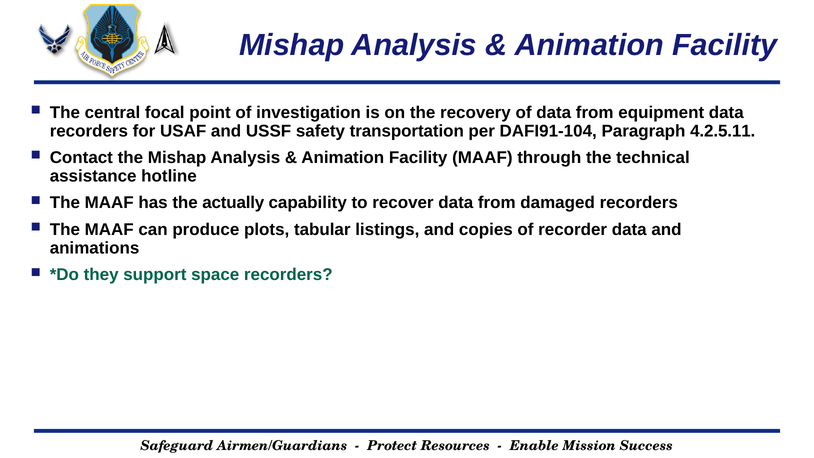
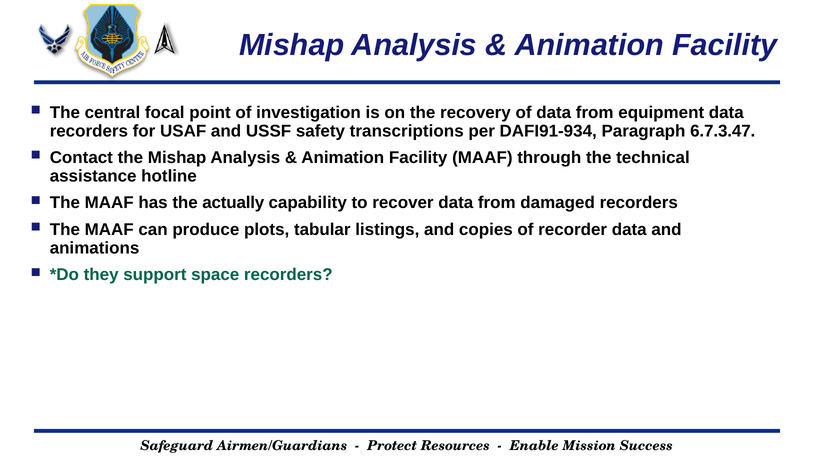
transportation: transportation -> transcriptions
DAFI91-104: DAFI91-104 -> DAFI91-934
4.2.5.11: 4.2.5.11 -> 6.7.3.47
